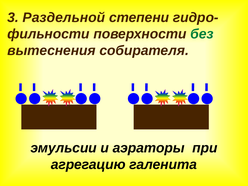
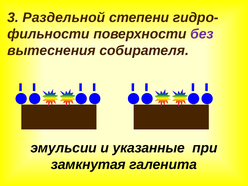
без colour: green -> purple
аэраторы: аэраторы -> указанные
агрегацию: агрегацию -> замкнутая
